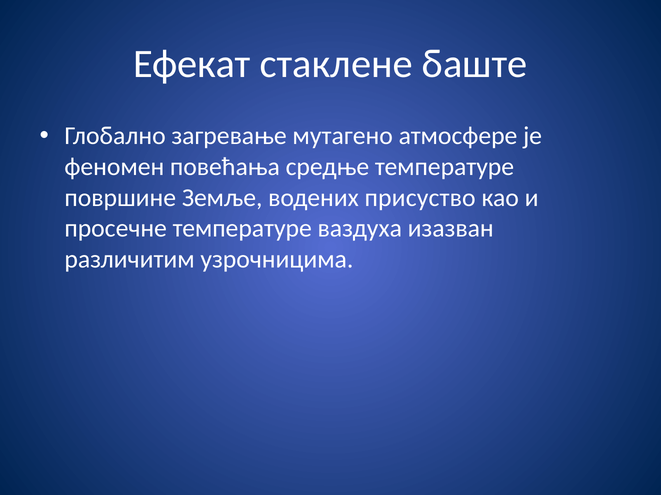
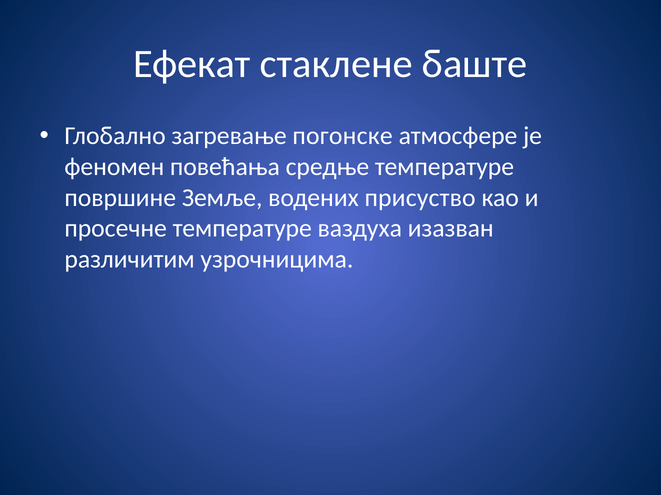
мутагено: мутагено -> погонске
